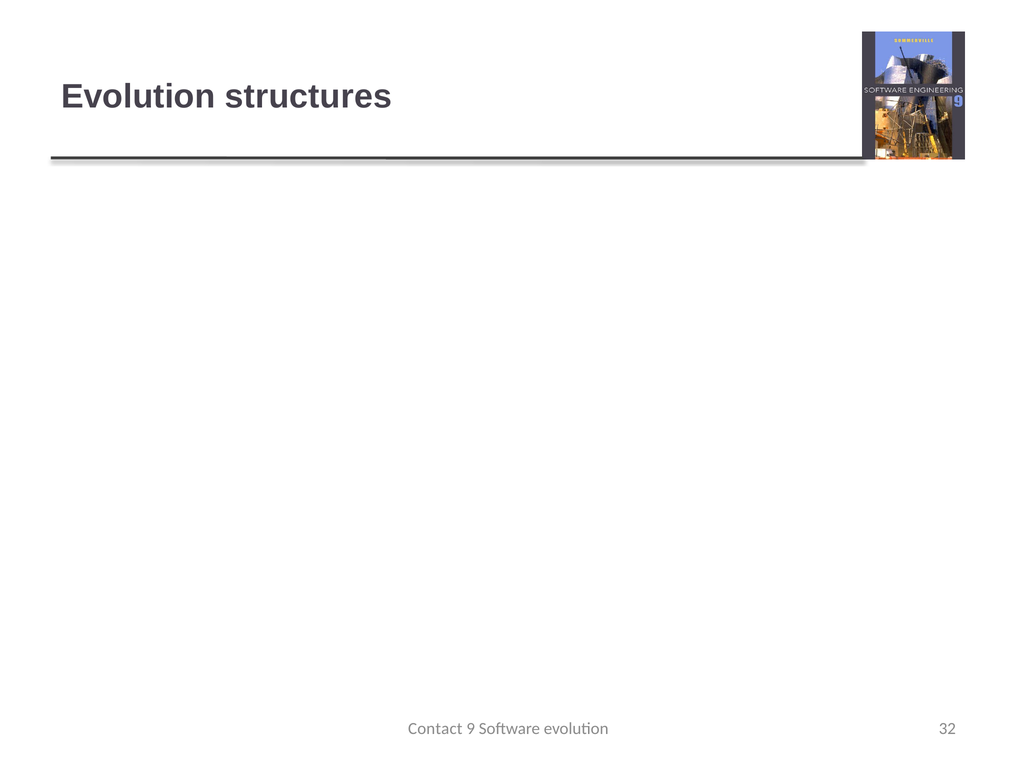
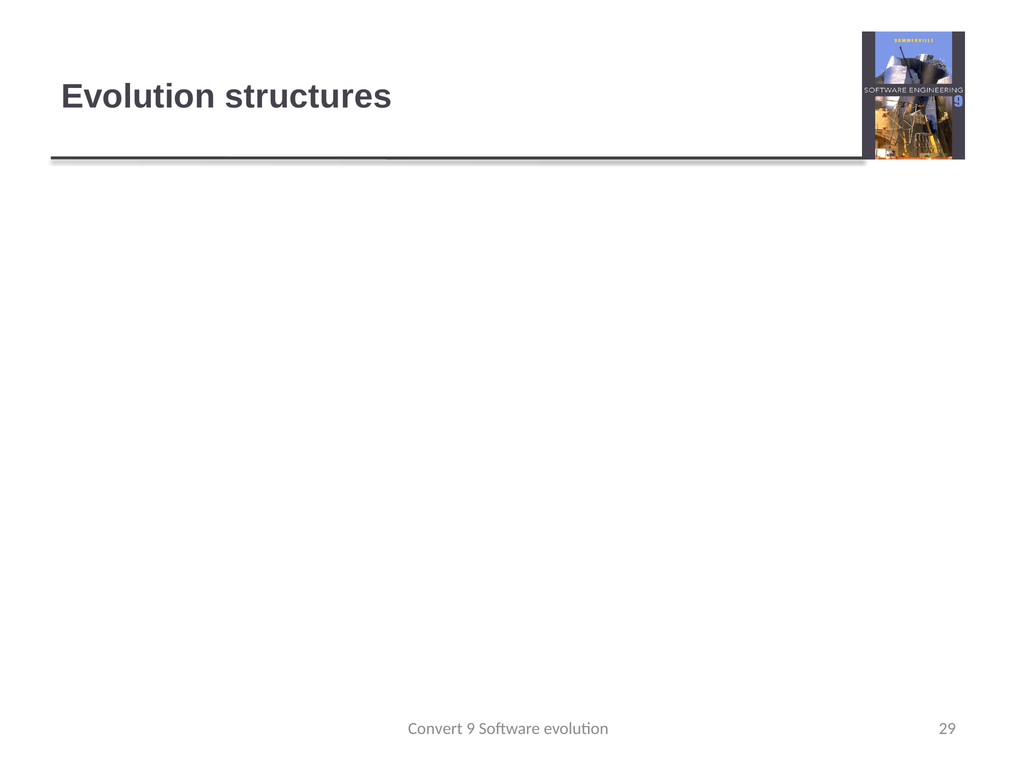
Contact: Contact -> Convert
32: 32 -> 29
